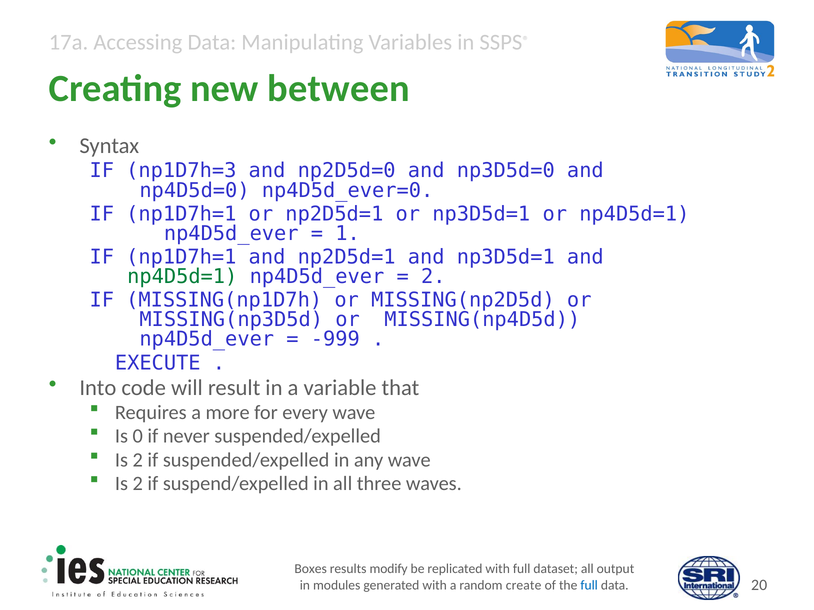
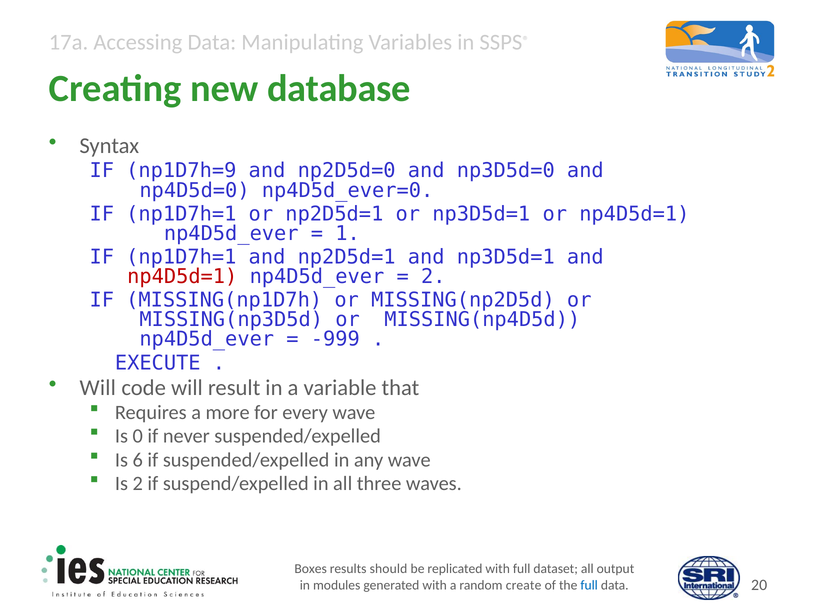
between: between -> database
np1D7h=3: np1D7h=3 -> np1D7h=9
np4D5d=1 at (182, 277) colour: green -> red
Into at (98, 388): Into -> Will
2 at (138, 460): 2 -> 6
modify: modify -> should
